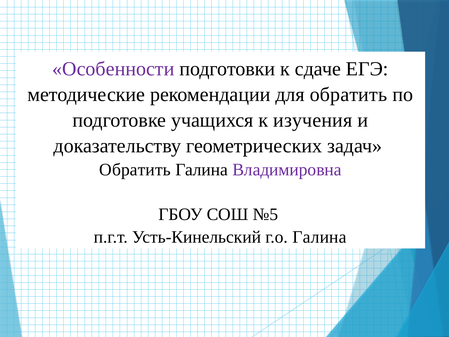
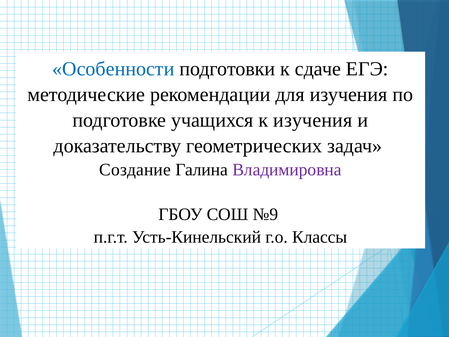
Особенности colour: purple -> blue
для обратить: обратить -> изучения
Обратить at (135, 170): Обратить -> Создание
№5: №5 -> №9
г.о Галина: Галина -> Классы
